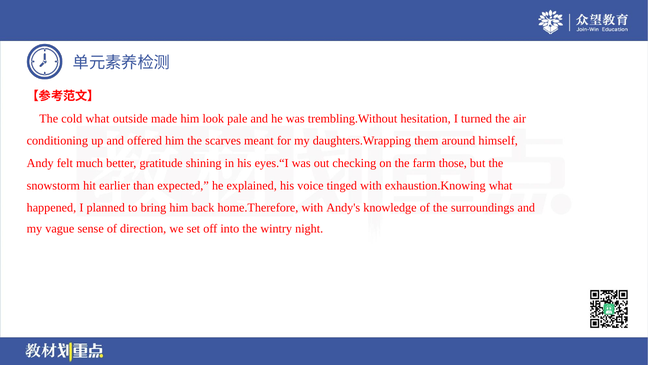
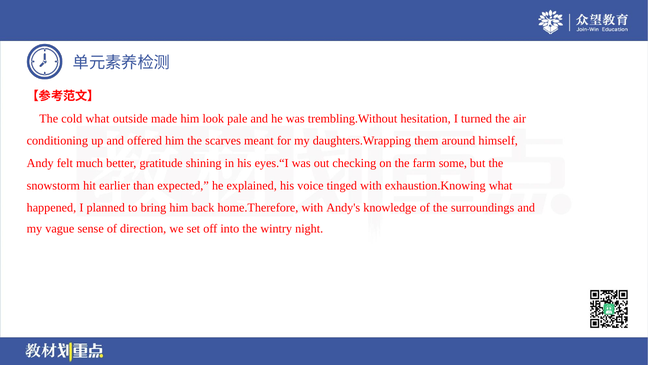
those: those -> some
